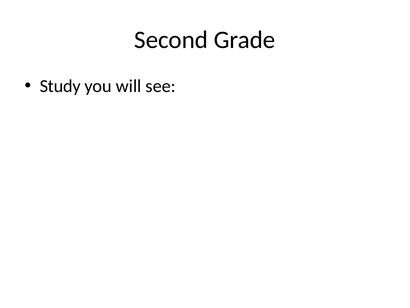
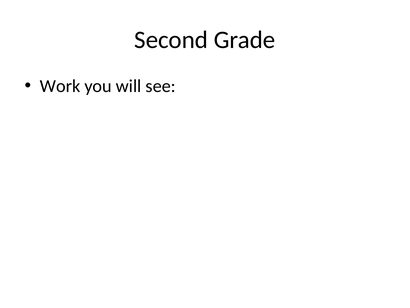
Study: Study -> Work
